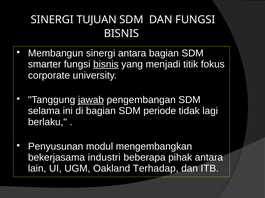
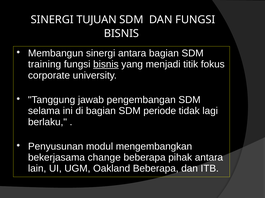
smarter: smarter -> training
jawab underline: present -> none
industri: industri -> change
Oakland Terhadap: Terhadap -> Beberapa
